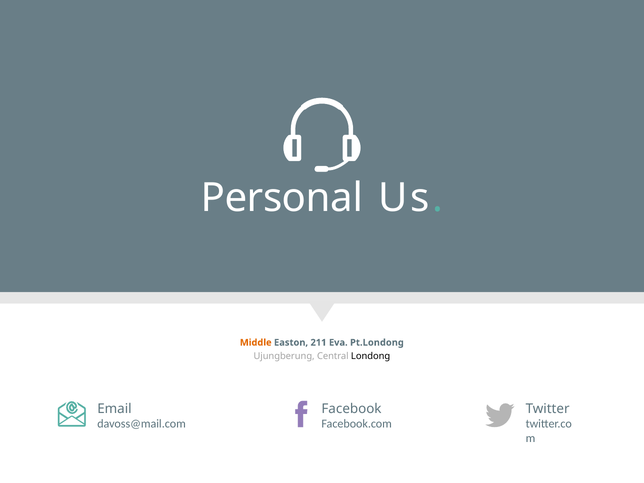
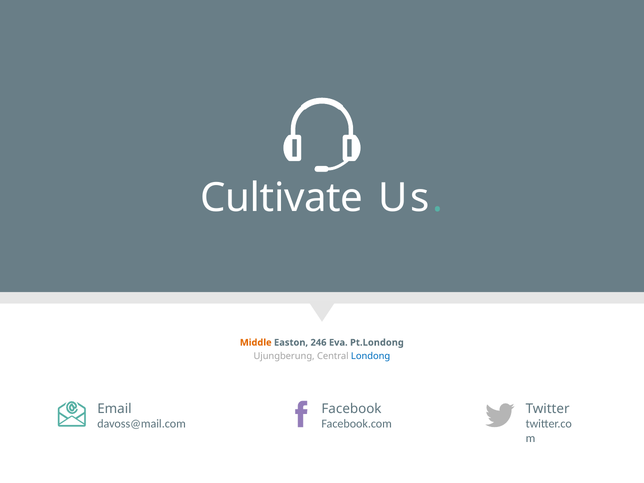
Personal: Personal -> Cultivate
211: 211 -> 246
Londong colour: black -> blue
